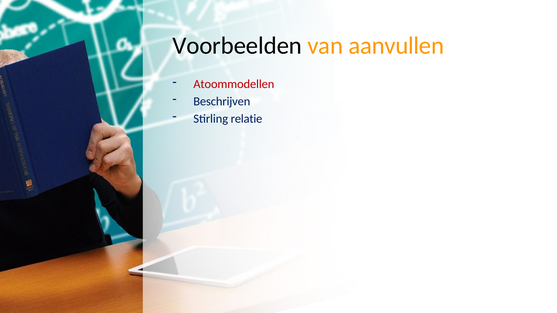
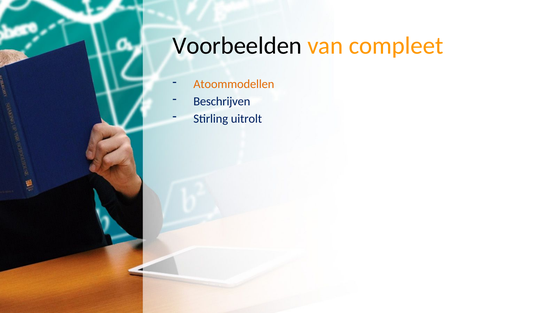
aanvullen: aanvullen -> compleet
Atoommodellen colour: red -> orange
relatie: relatie -> uitrolt
